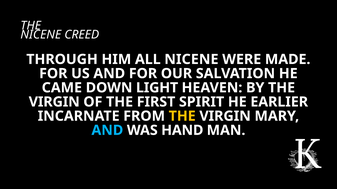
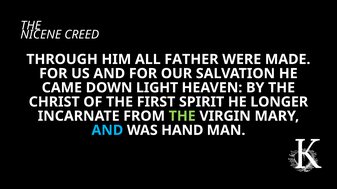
ALL NICENE: NICENE -> FATHER
VIRGIN at (54, 102): VIRGIN -> CHRIST
EARLIER: EARLIER -> LONGER
THE at (182, 116) colour: yellow -> light green
